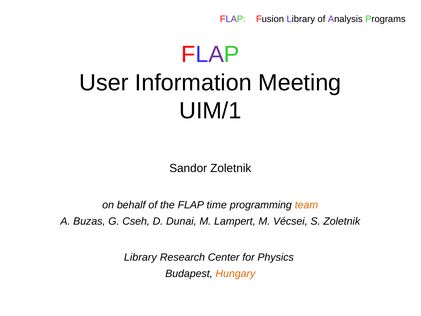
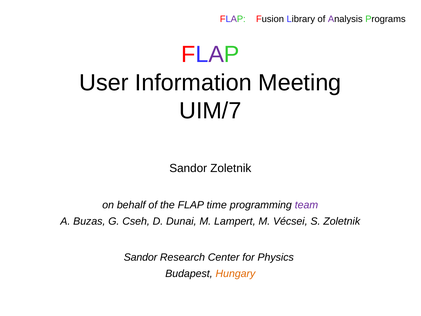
UIM/1: UIM/1 -> UIM/7
team colour: orange -> purple
Library at (140, 257): Library -> Sandor
